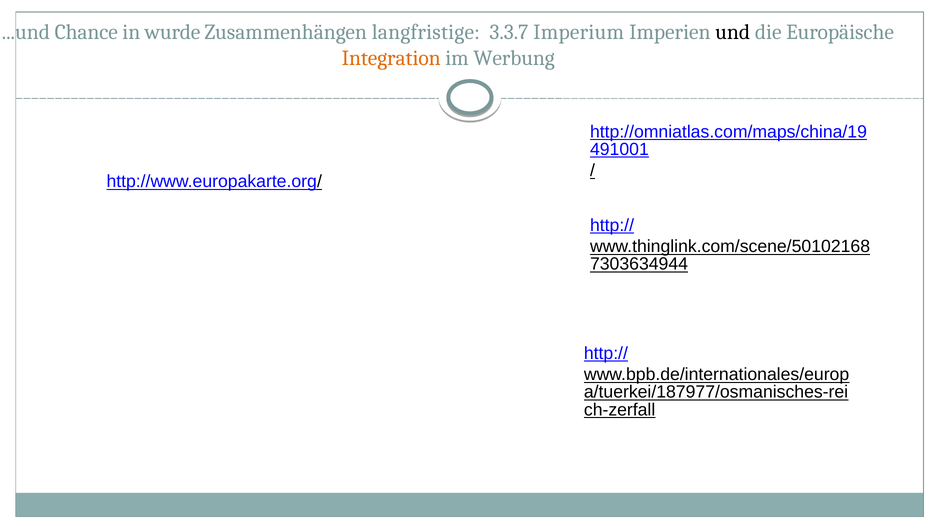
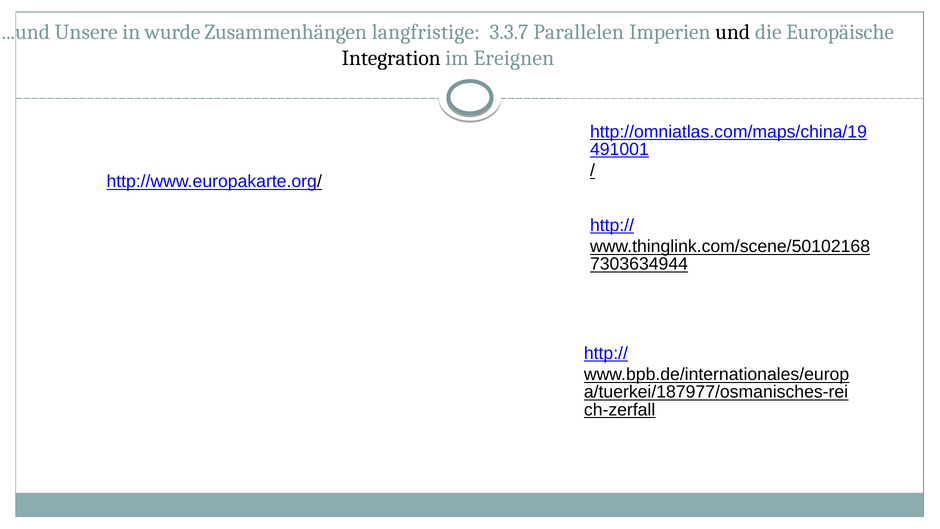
Chance: Chance -> Unsere
Imperium: Imperium -> Parallelen
Integration colour: orange -> black
Werbung: Werbung -> Ereignen
